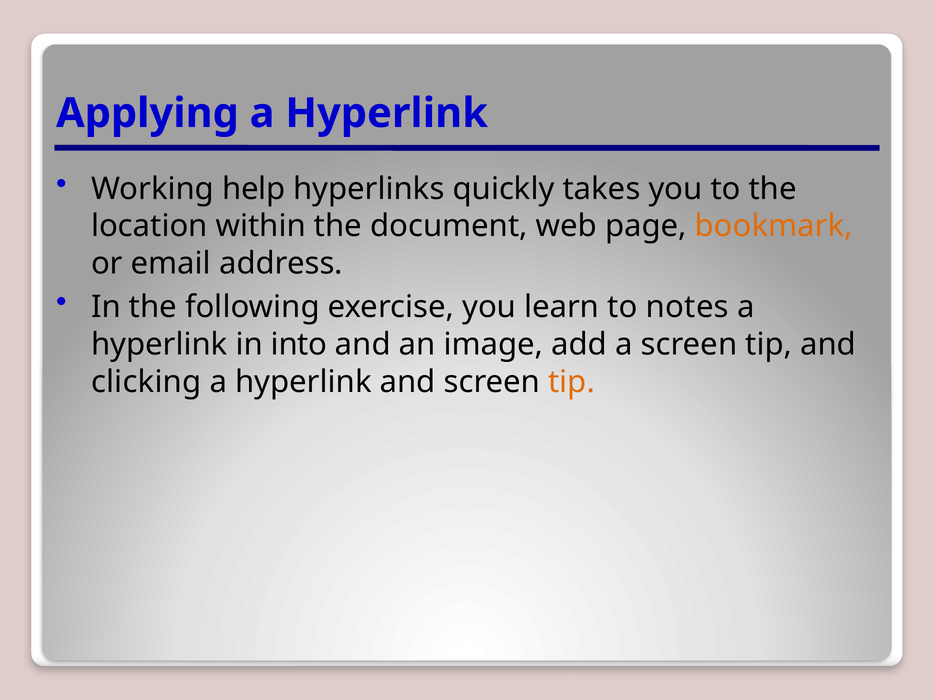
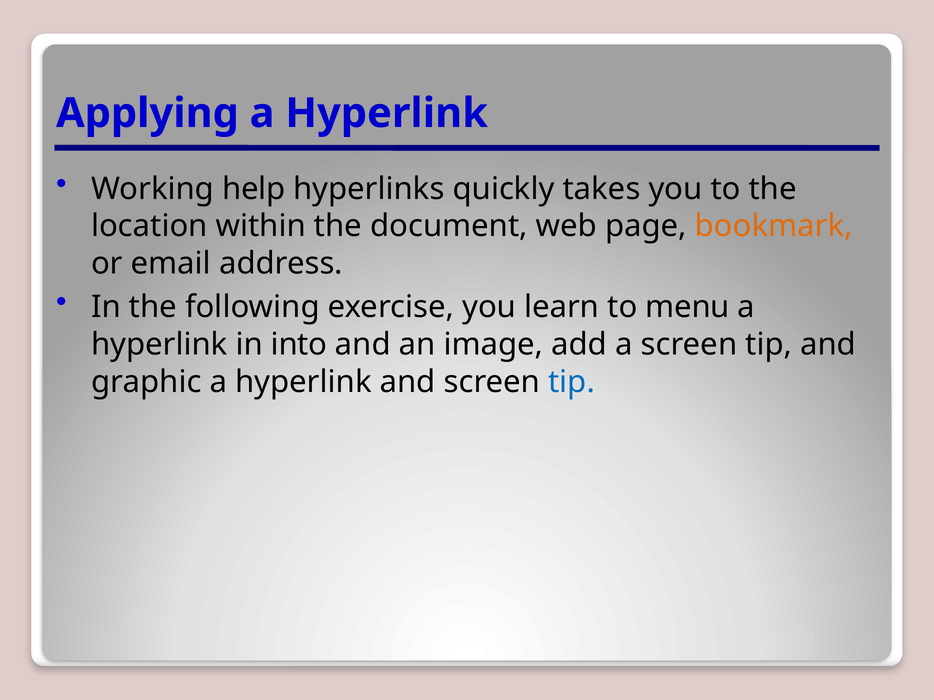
notes: notes -> menu
clicking: clicking -> graphic
tip at (572, 382) colour: orange -> blue
